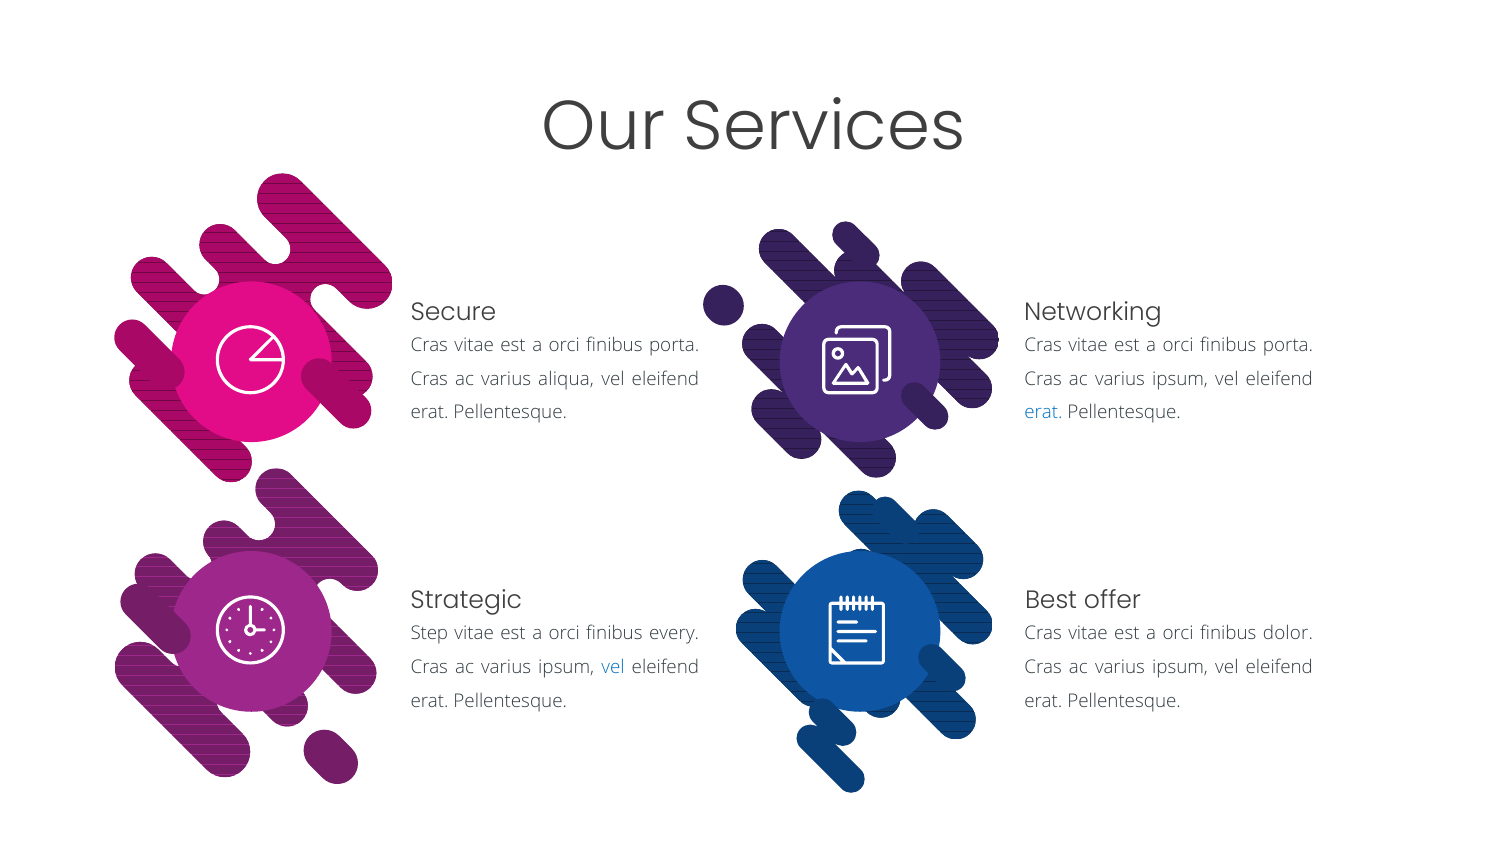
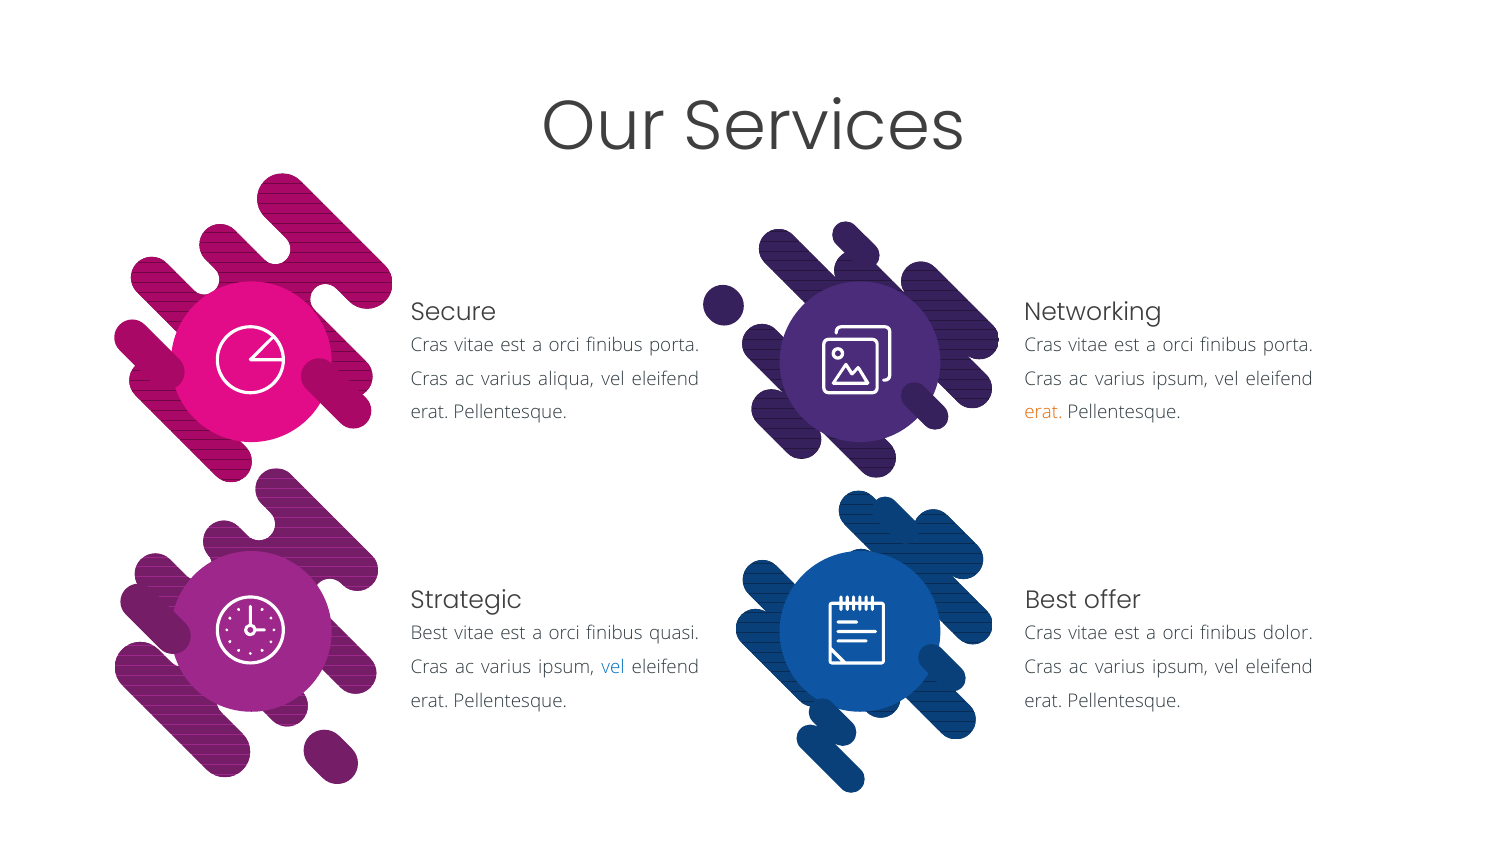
erat at (1044, 413) colour: blue -> orange
Step at (429, 633): Step -> Best
every: every -> quasi
